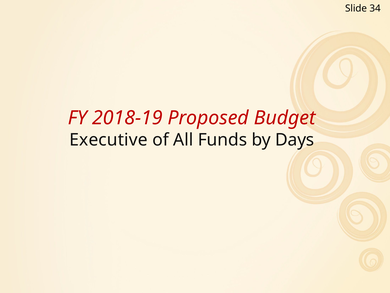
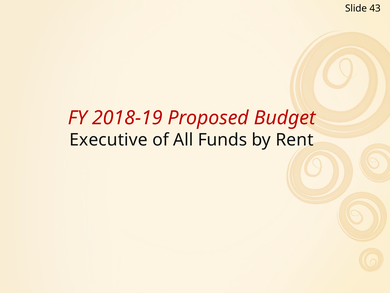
34: 34 -> 43
Days: Days -> Rent
